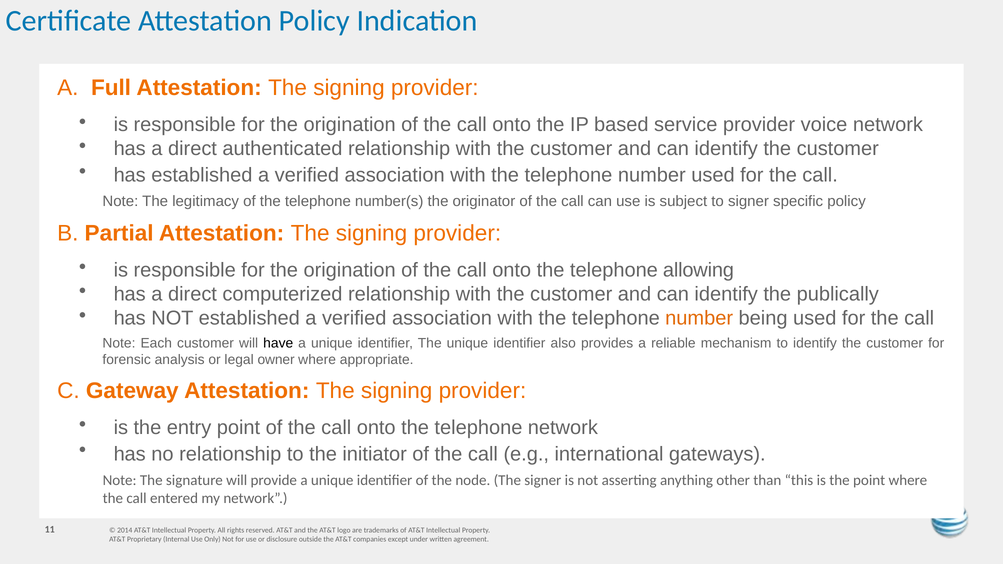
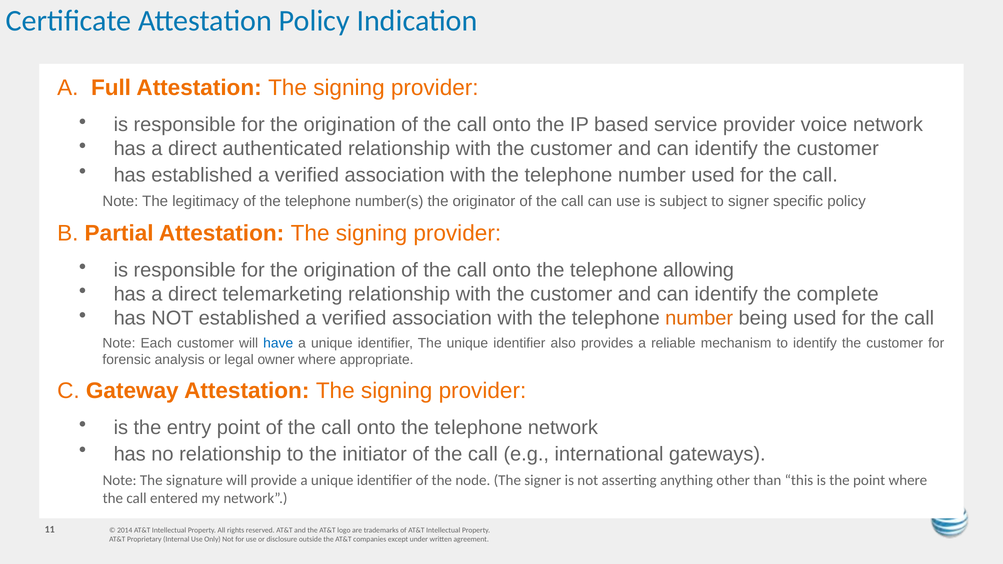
computerized: computerized -> telemarketing
publically: publically -> complete
have colour: black -> blue
